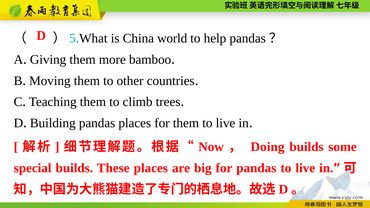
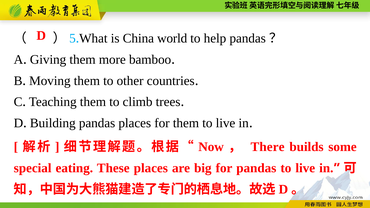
Doing: Doing -> There
special builds: builds -> eating
